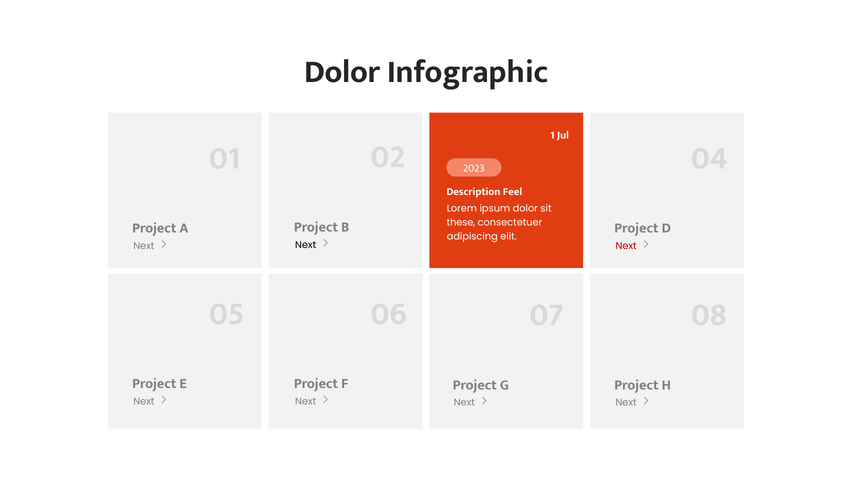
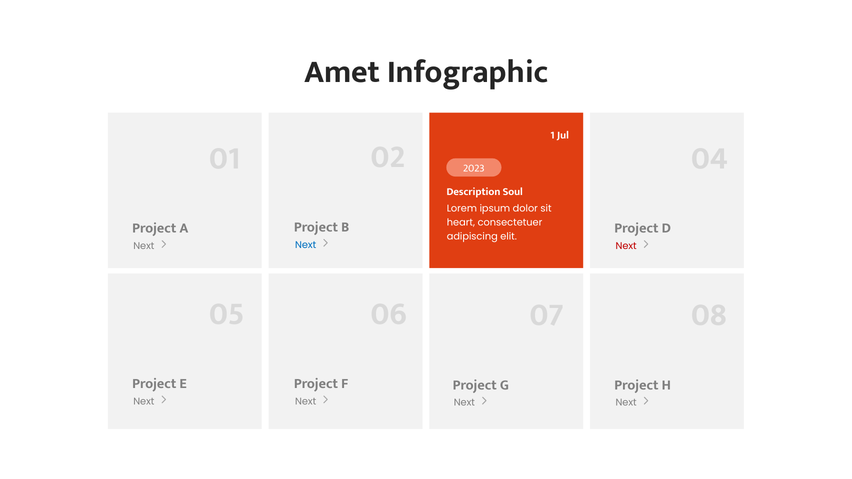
Dolor at (342, 72): Dolor -> Amet
Feel: Feel -> Soul
these: these -> heart
Next at (306, 245) colour: black -> blue
